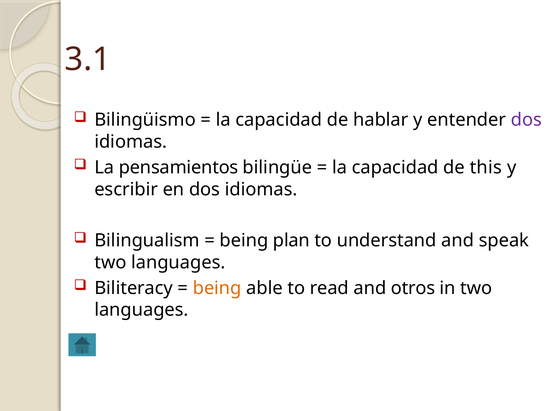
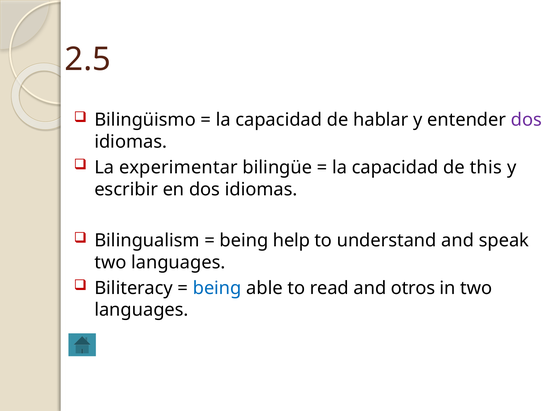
3.1: 3.1 -> 2.5
pensamientos: pensamientos -> experimentar
plan: plan -> help
being at (217, 288) colour: orange -> blue
